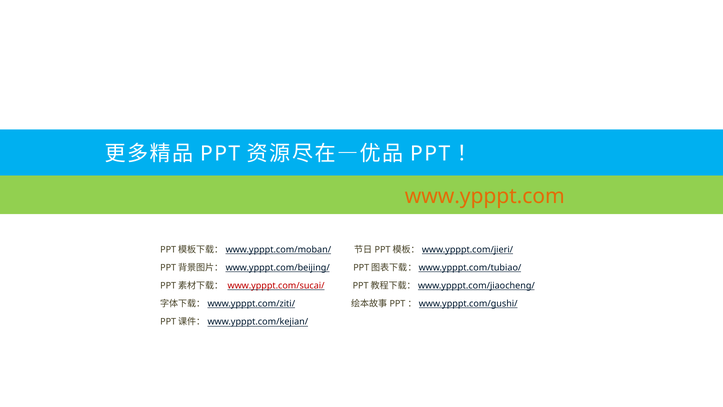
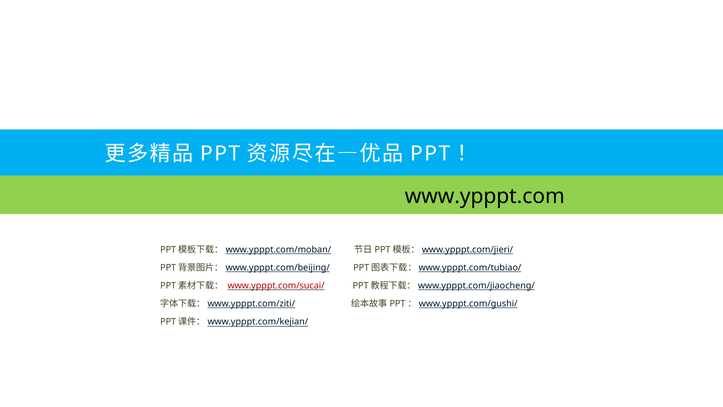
www.ypppt.com colour: orange -> black
